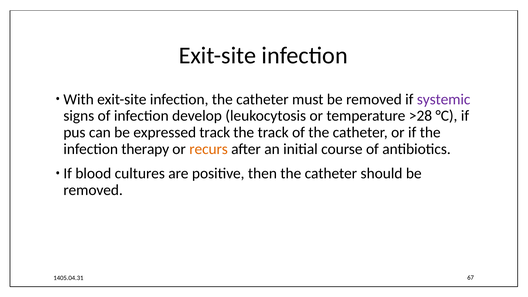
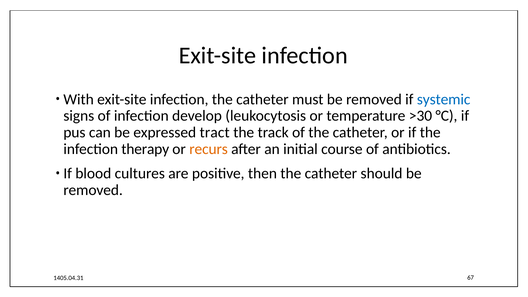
systemic colour: purple -> blue
>28: >28 -> >30
expressed track: track -> tract
